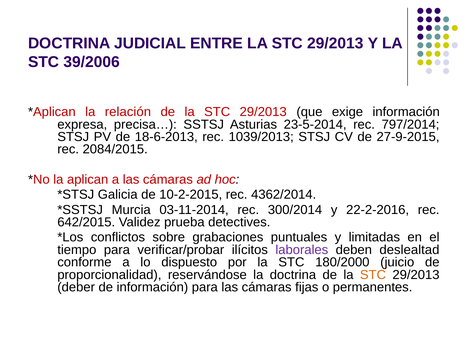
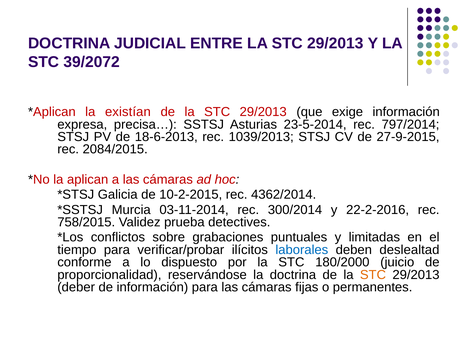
39/2006: 39/2006 -> 39/2072
relación: relación -> existían
642/2015: 642/2015 -> 758/2015
laborales colour: purple -> blue
